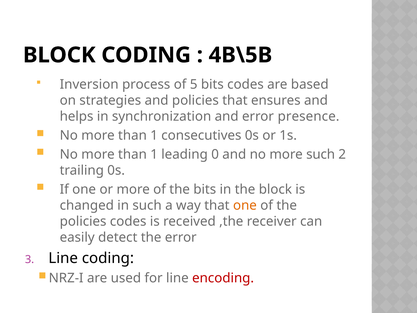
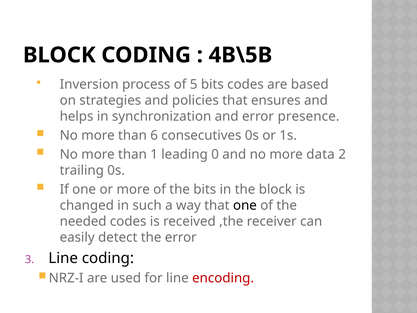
1 at (154, 135): 1 -> 6
more such: such -> data
one at (245, 205) colour: orange -> black
policies at (83, 221): policies -> needed
